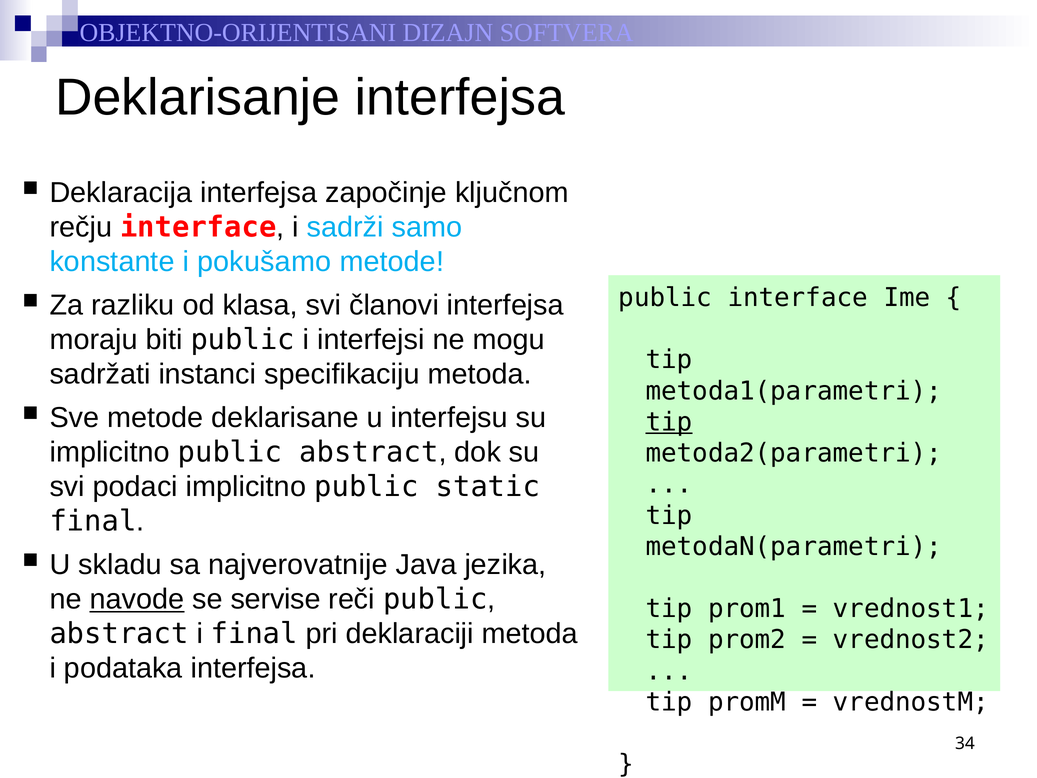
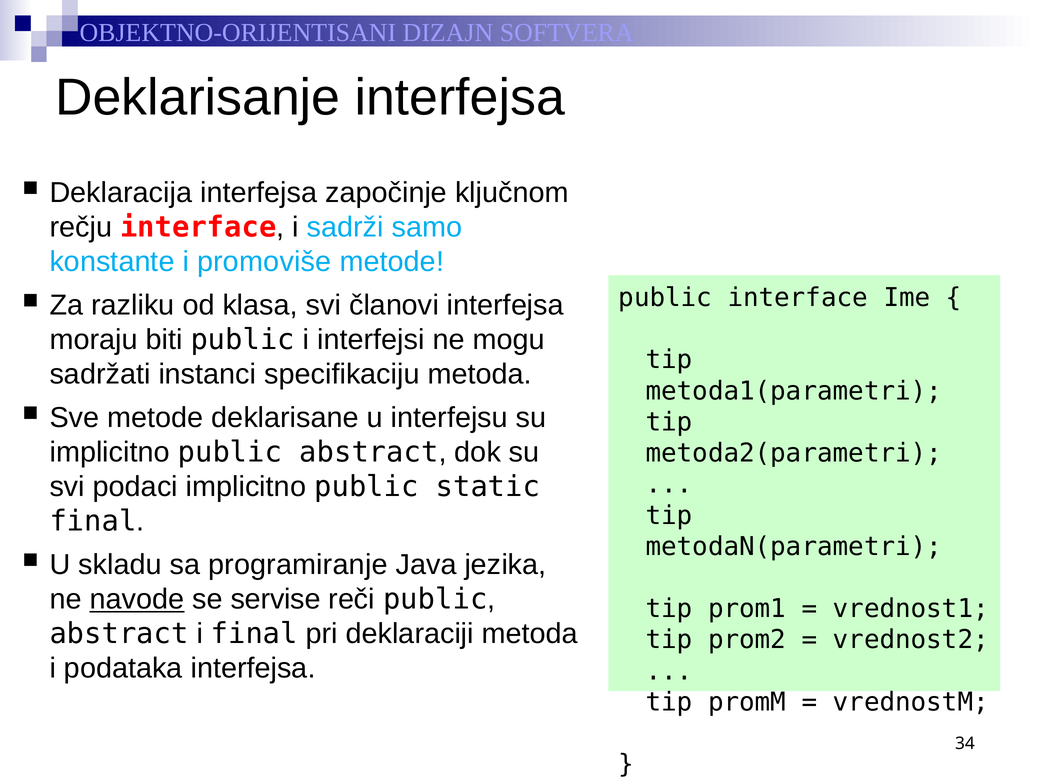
pokušamo: pokušamo -> promoviše
tip at (669, 422) underline: present -> none
najverovatnije: najverovatnije -> programiranje
